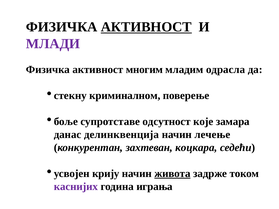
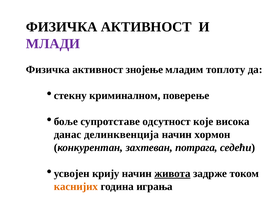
АКТИВНОСТ at (146, 27) underline: present -> none
многим: многим -> знојење
одрасла: одрасла -> топлоту
замара: замара -> висока
лечење: лечење -> хормон
коцкара: коцкара -> потрага
каснијих colour: purple -> orange
